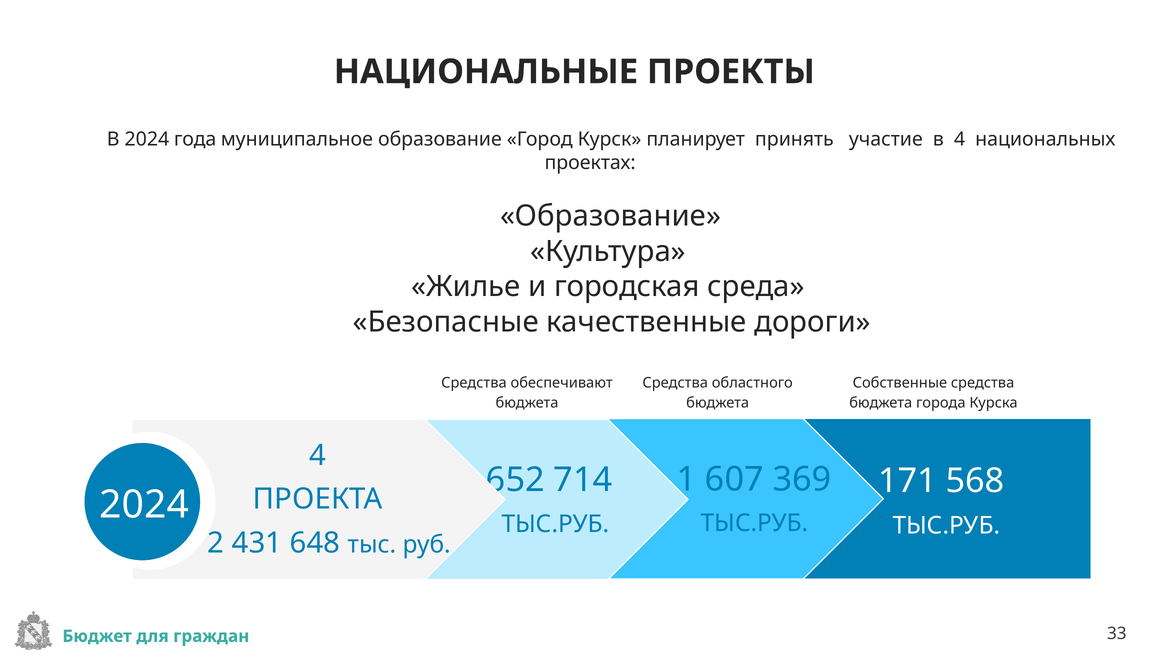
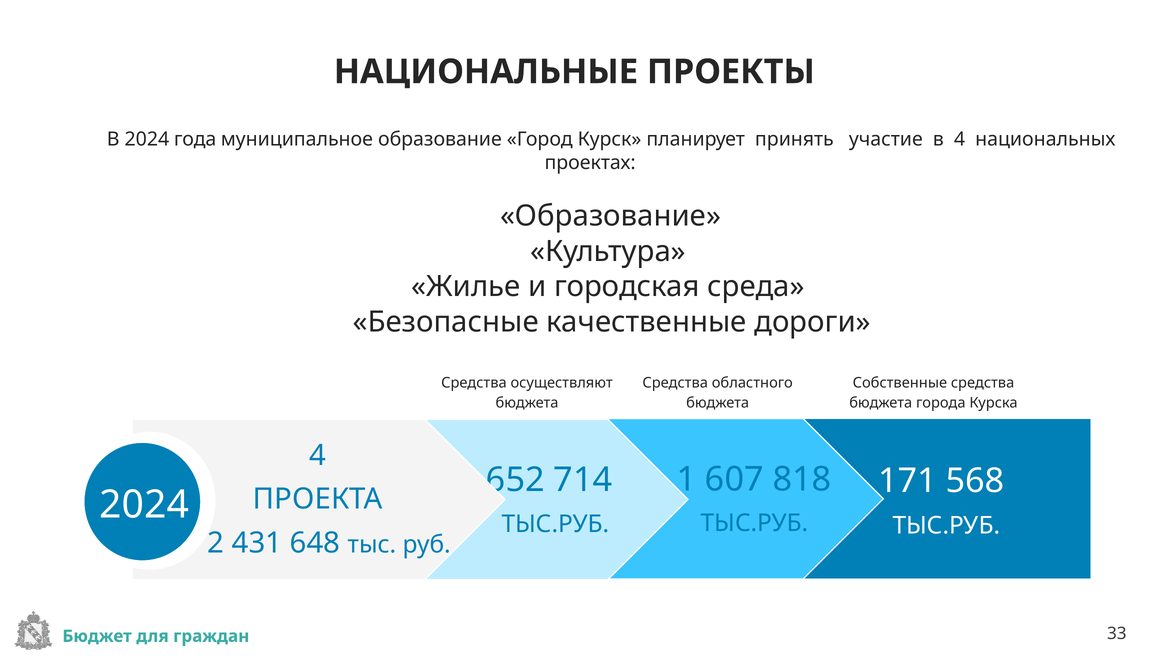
обеспечивают: обеспечивают -> осуществляют
369: 369 -> 818
